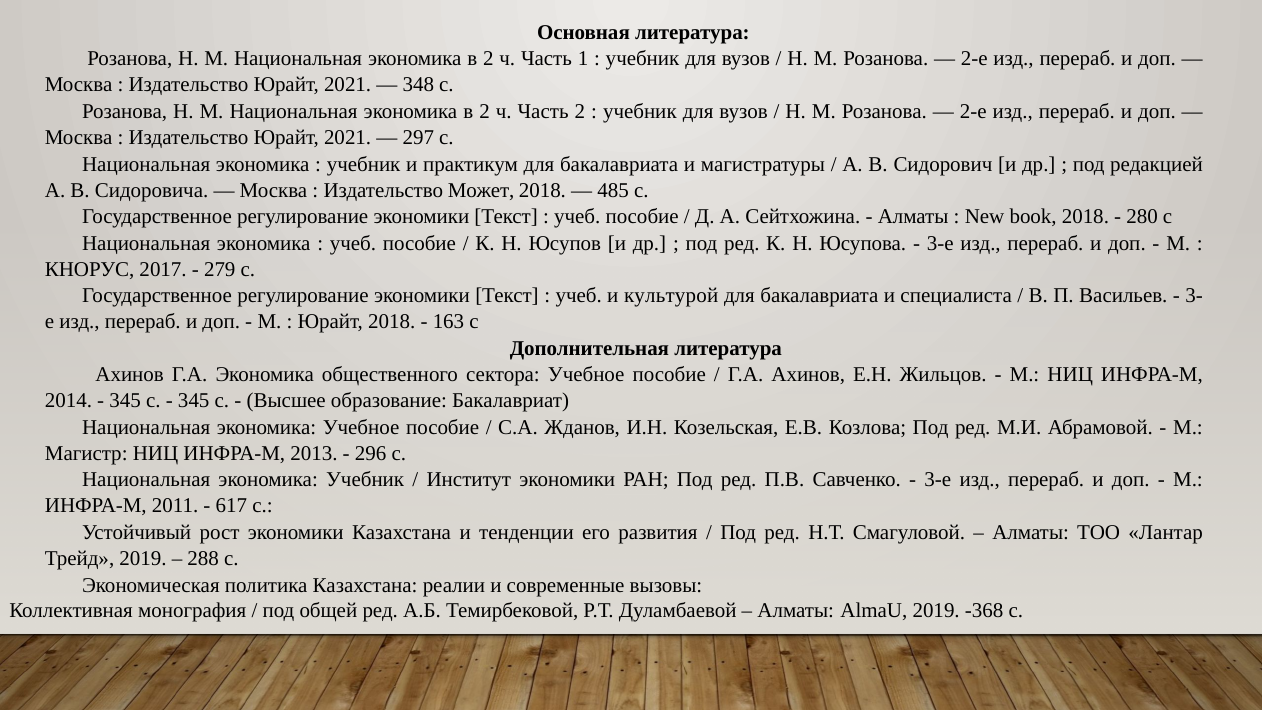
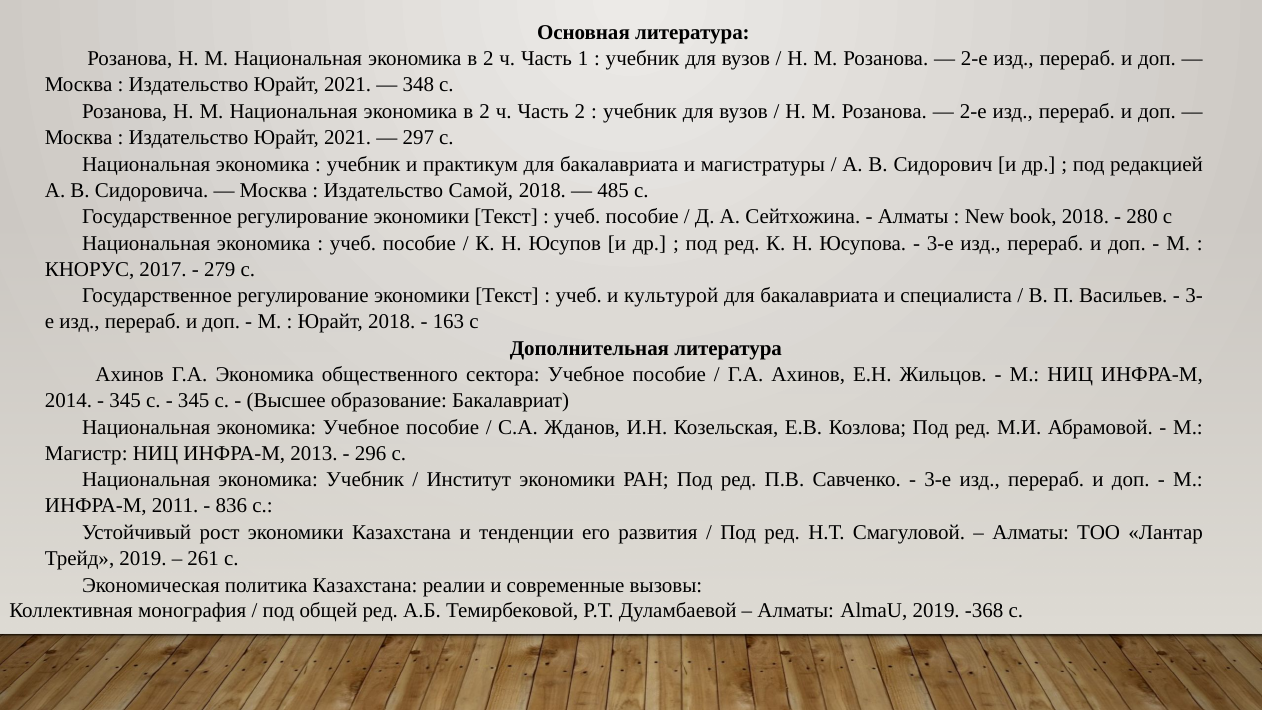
Может: Может -> Самой
617: 617 -> 836
288: 288 -> 261
